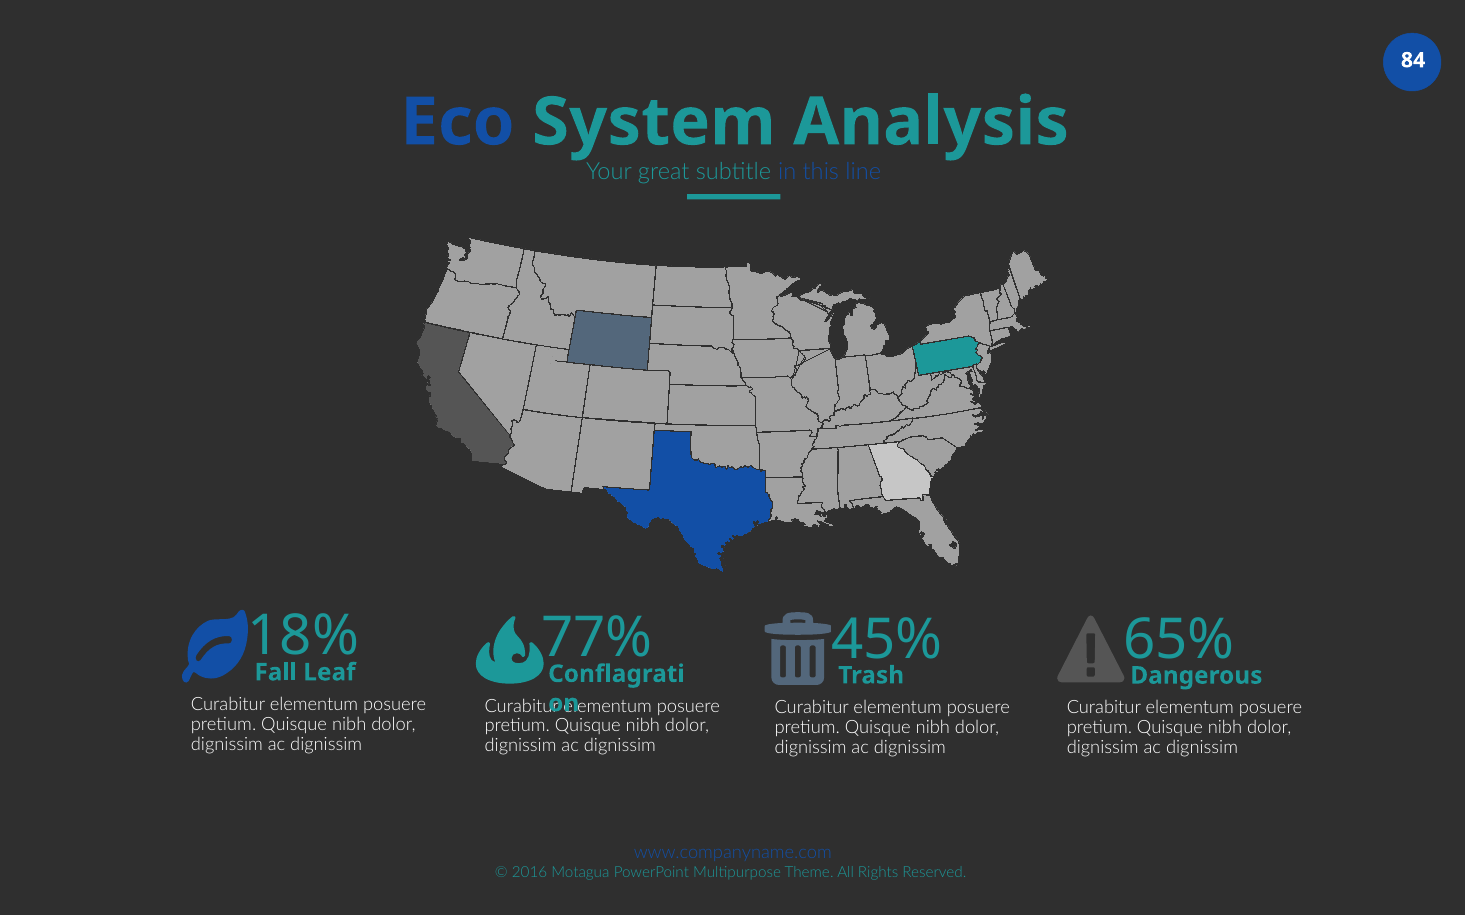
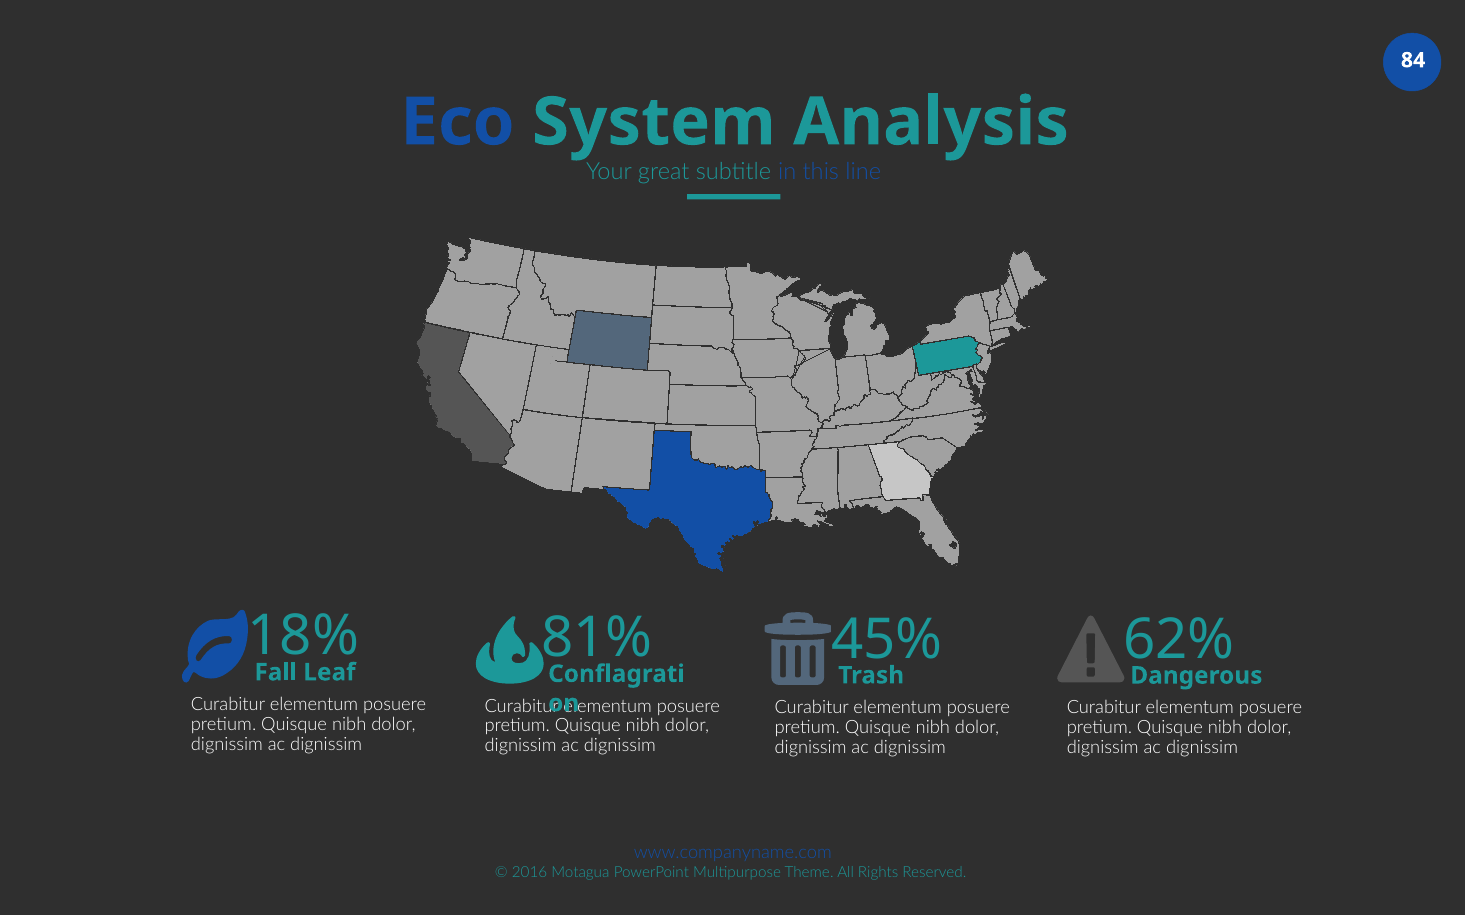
77%: 77% -> 81%
65%: 65% -> 62%
